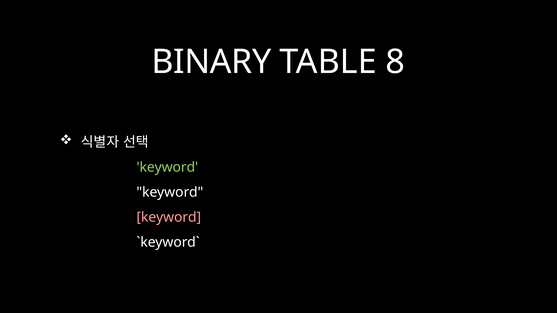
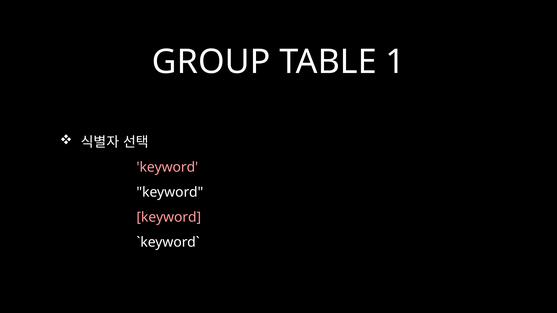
BINARY: BINARY -> GROUP
8: 8 -> 1
keyword at (167, 167) colour: light green -> pink
